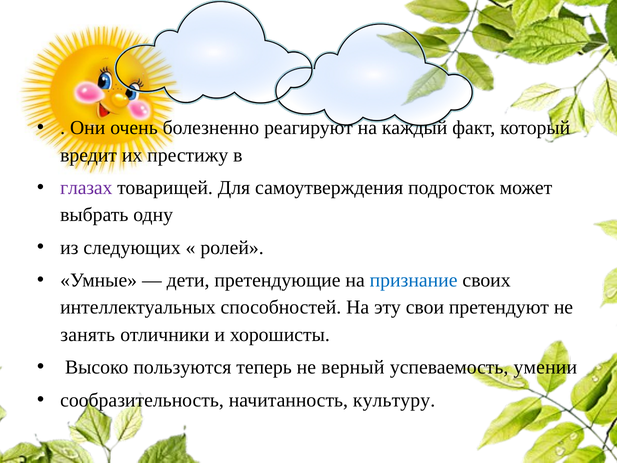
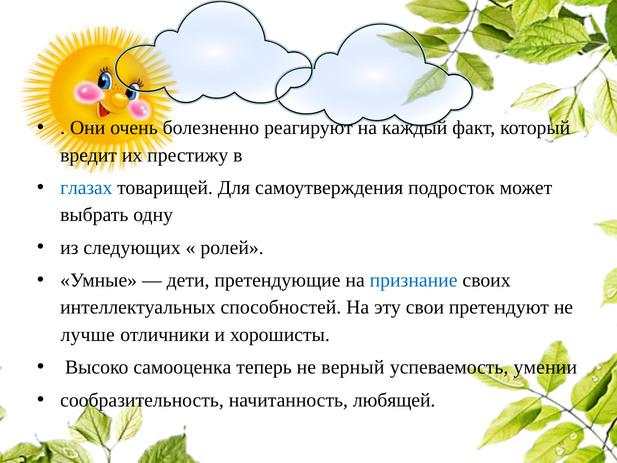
глазах colour: purple -> blue
занять: занять -> лучше
пользуются: пользуются -> самооценка
культуру: культуру -> любящей
